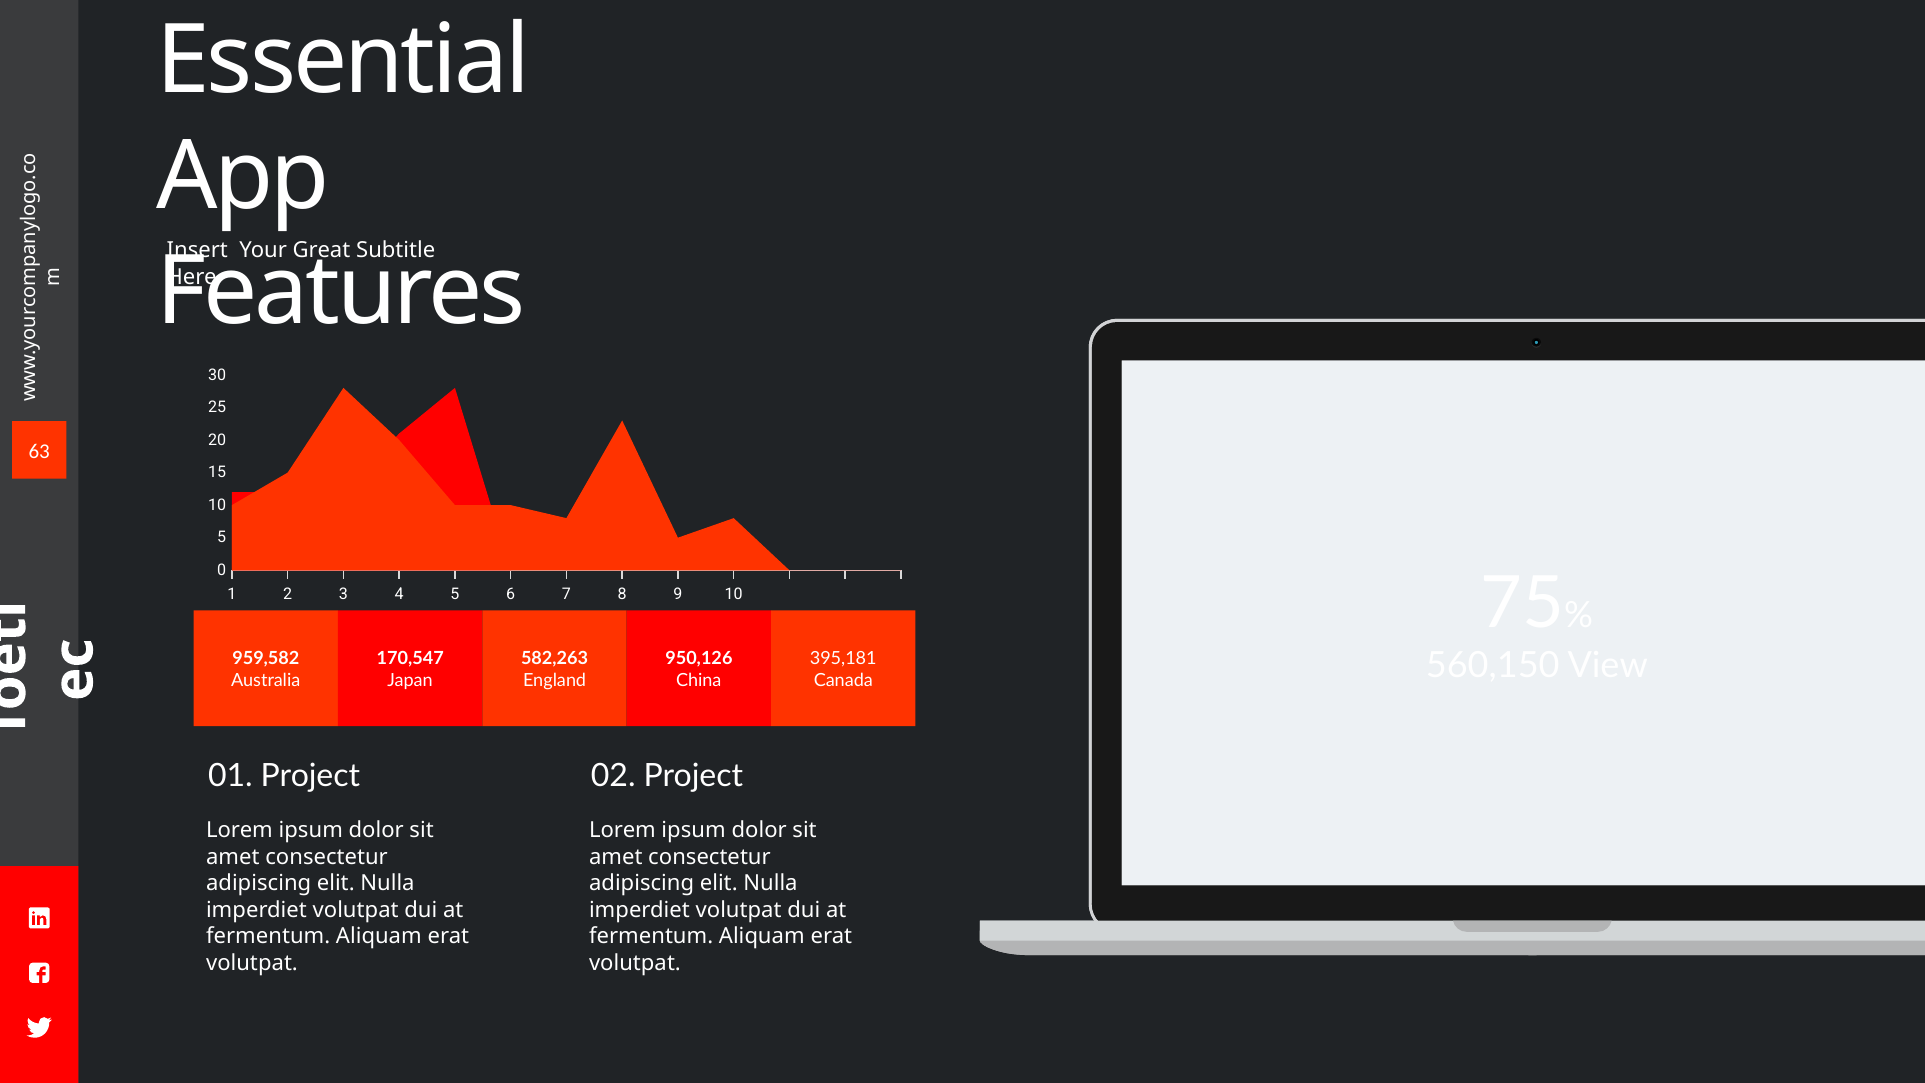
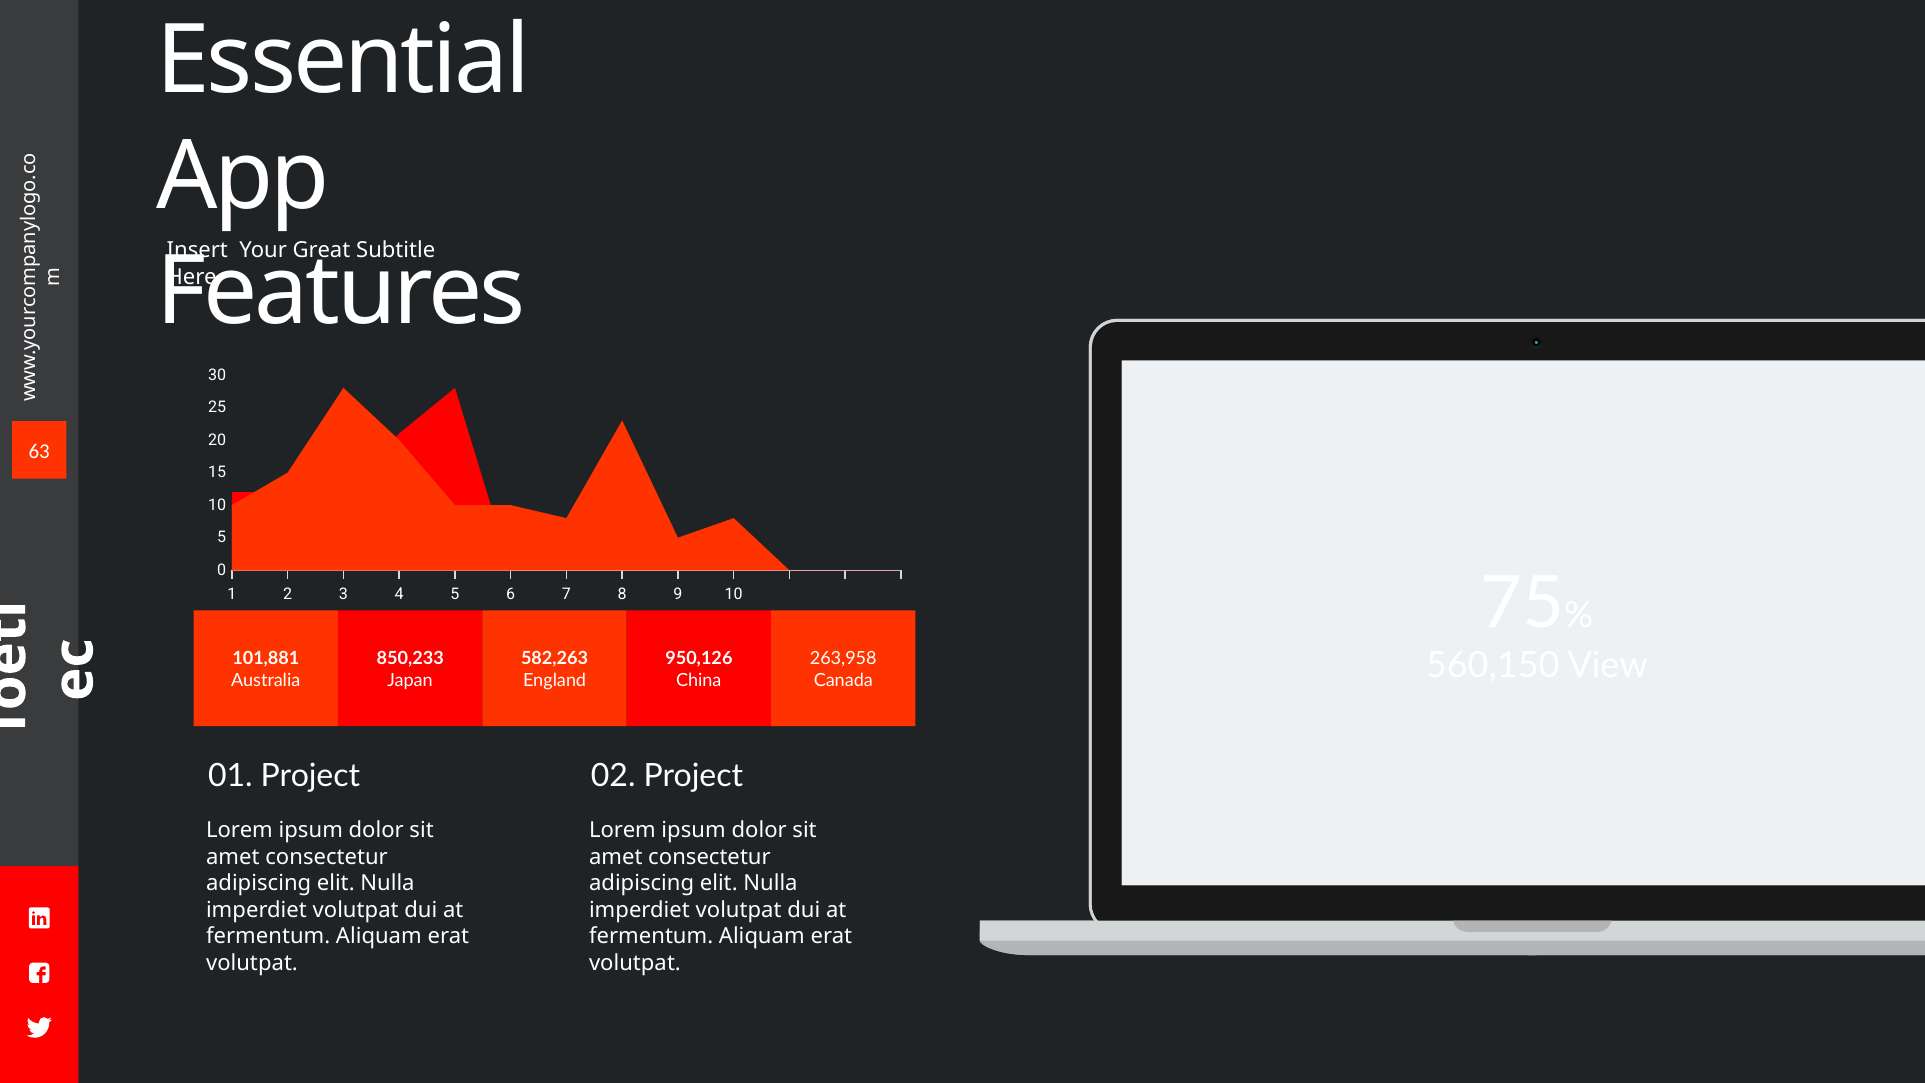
959,582: 959,582 -> 101,881
170,547: 170,547 -> 850,233
395,181: 395,181 -> 263,958
